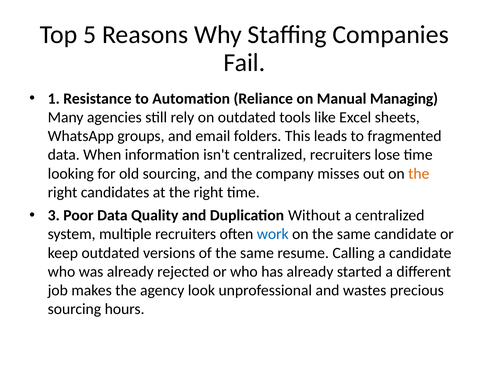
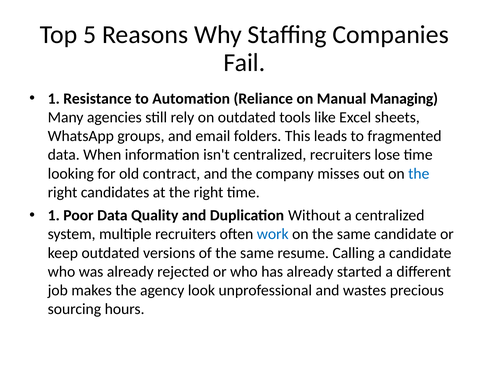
old sourcing: sourcing -> contract
the at (419, 173) colour: orange -> blue
3 at (54, 215): 3 -> 1
